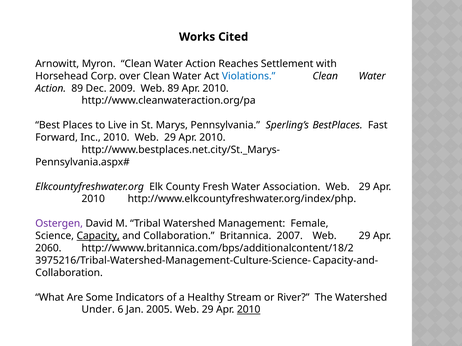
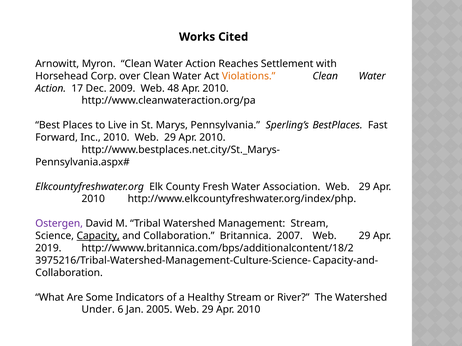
Violations colour: blue -> orange
Action 89: 89 -> 17
Web 89: 89 -> 48
Management Female: Female -> Stream
2060: 2060 -> 2019
2010 at (249, 310) underline: present -> none
